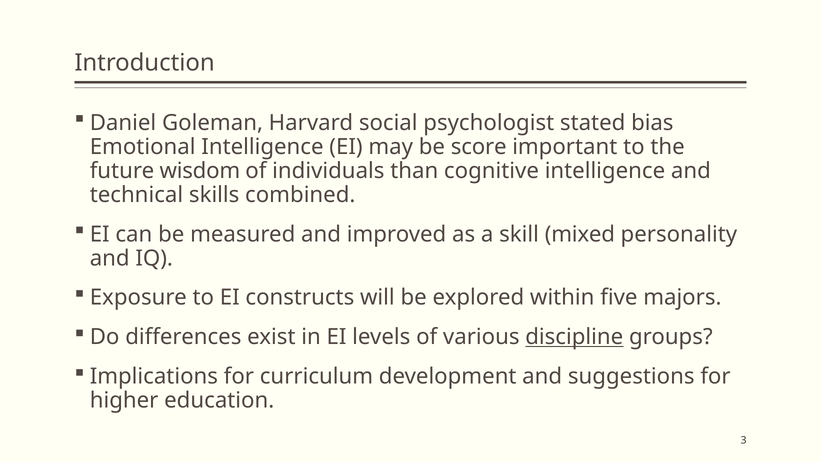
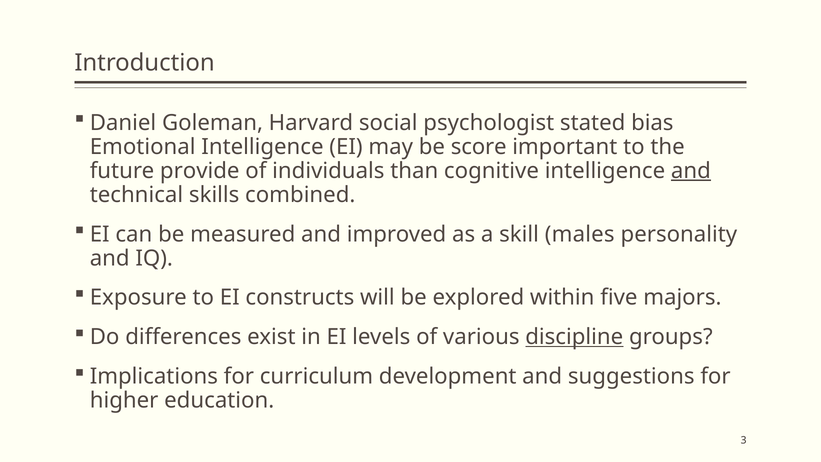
wisdom: wisdom -> provide
and at (691, 171) underline: none -> present
mixed: mixed -> males
